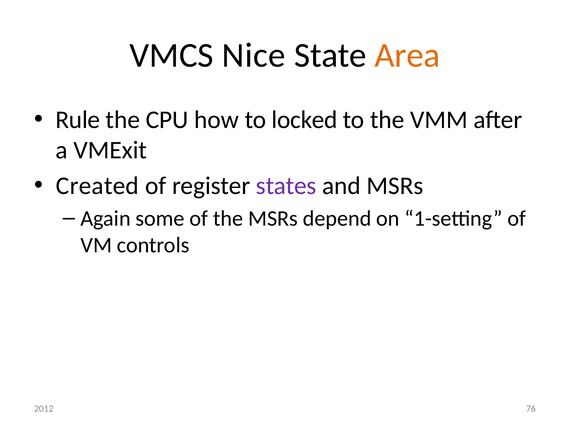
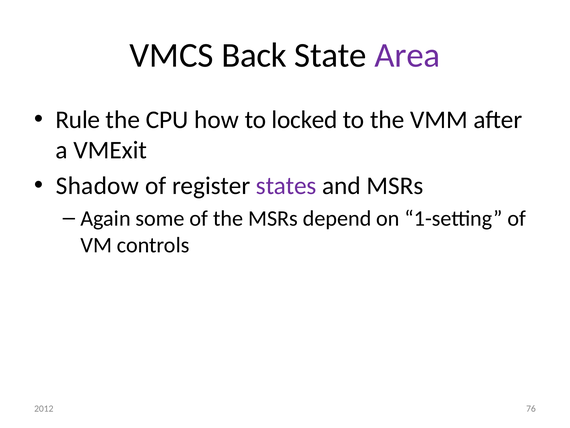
Nice: Nice -> Back
Area colour: orange -> purple
Created: Created -> Shadow
